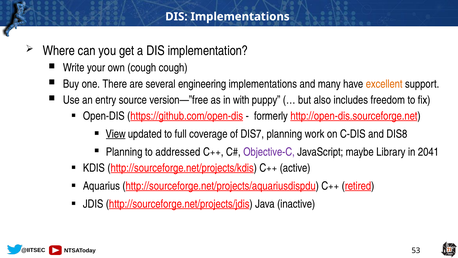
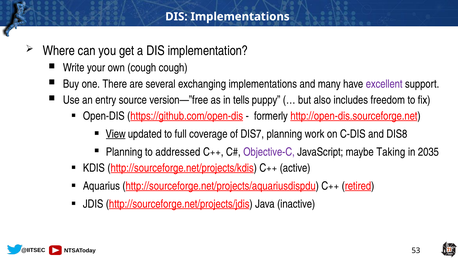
engineering: engineering -> exchanging
excellent colour: orange -> purple
with: with -> tells
Library: Library -> Taking
2041: 2041 -> 2035
